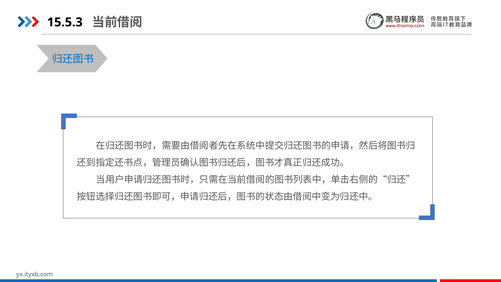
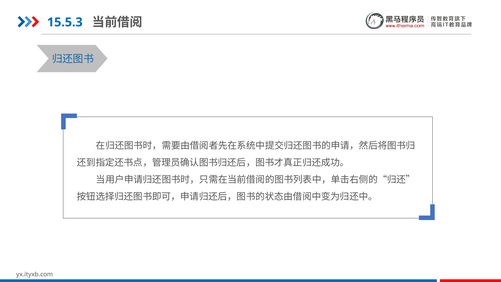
15.5.3 colour: black -> blue
